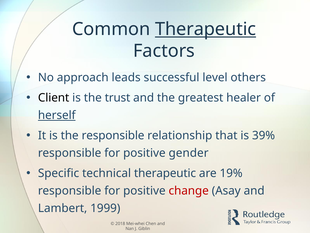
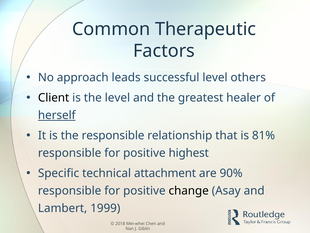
Therapeutic at (206, 29) underline: present -> none
the trust: trust -> level
39%: 39% -> 81%
gender: gender -> highest
technical therapeutic: therapeutic -> attachment
19%: 19% -> 90%
change colour: red -> black
